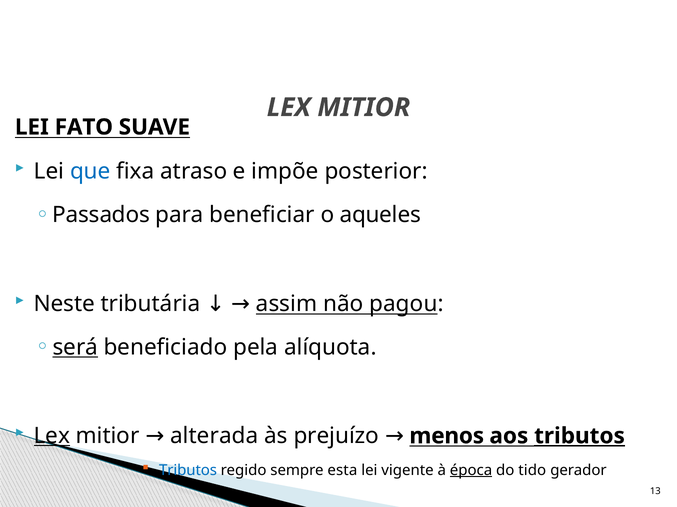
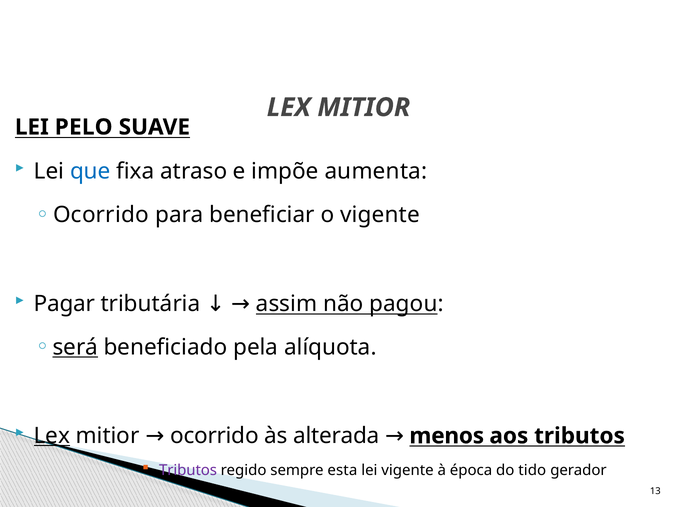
FATO: FATO -> PELO
posterior: posterior -> aumenta
Passados at (101, 215): Passados -> Ocorrido
o aqueles: aqueles -> vigente
Neste: Neste -> Pagar
tributos at (580, 437) underline: present -> none
mitior alterada: alterada -> ocorrido
prejuízo: prejuízo -> alterada
Tributos at (188, 471) colour: blue -> purple
época underline: present -> none
